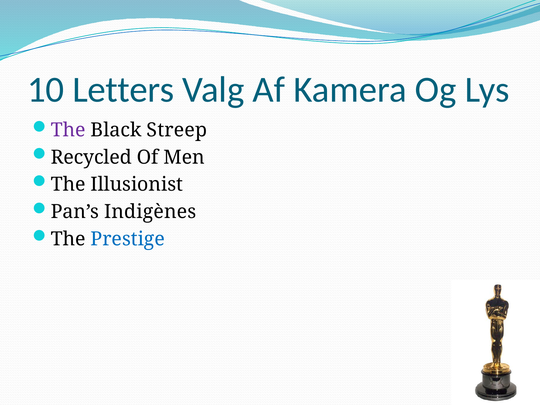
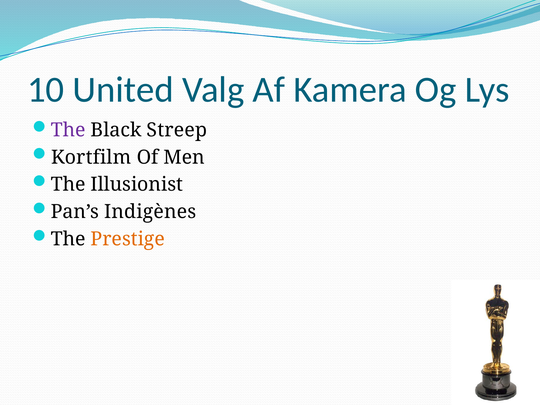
Letters: Letters -> United
Recycled: Recycled -> Kortfilm
Prestige colour: blue -> orange
